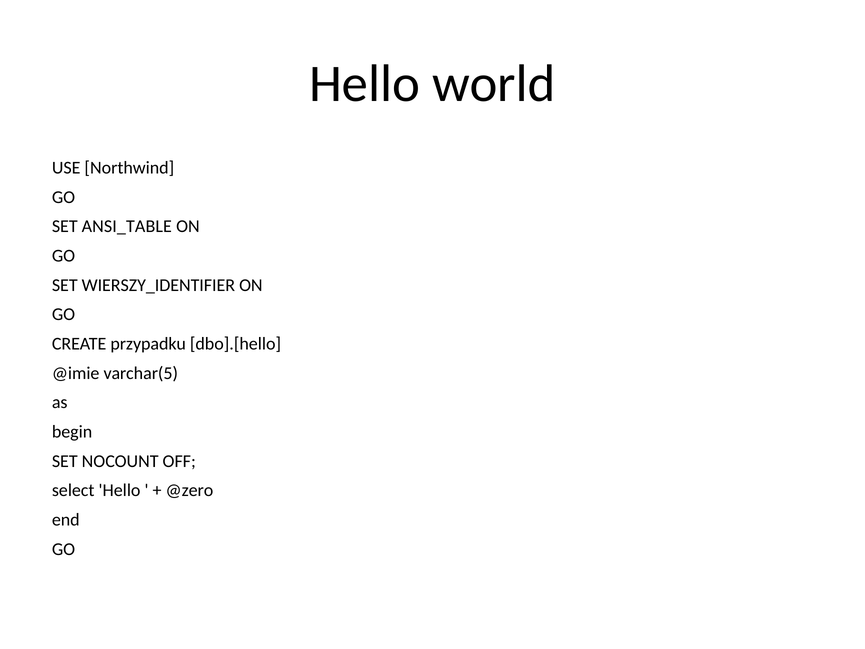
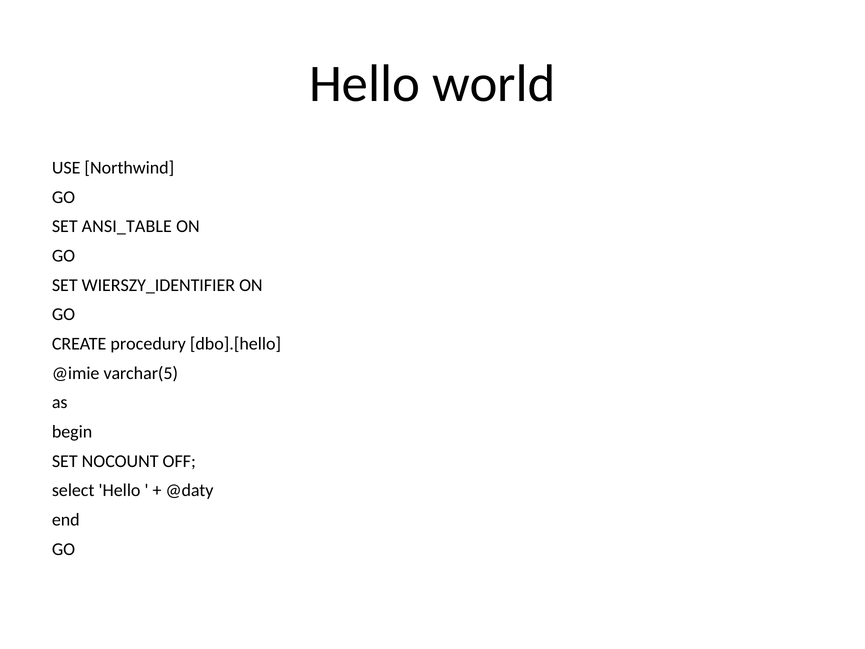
przypadku: przypadku -> procedury
@zero: @zero -> @daty
